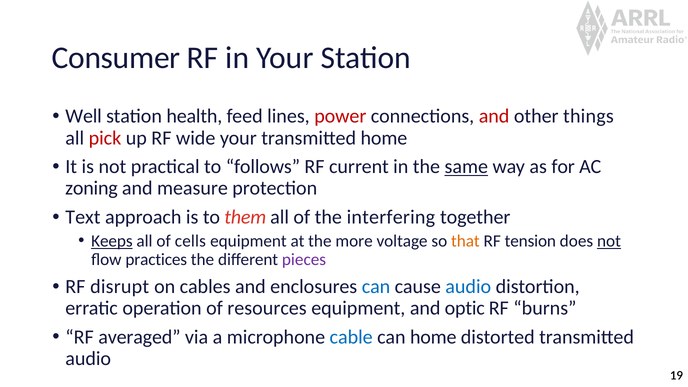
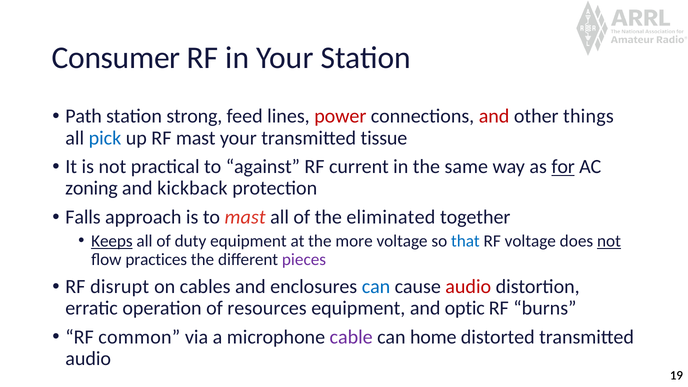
Well: Well -> Path
health: health -> strong
pick colour: red -> blue
RF wide: wide -> mast
transmitted home: home -> tissue
follows: follows -> against
same underline: present -> none
for underline: none -> present
measure: measure -> kickback
Text: Text -> Falls
to them: them -> mast
interfering: interfering -> eliminated
cells: cells -> duty
that colour: orange -> blue
RF tension: tension -> voltage
audio at (468, 287) colour: blue -> red
averaged: averaged -> common
cable colour: blue -> purple
